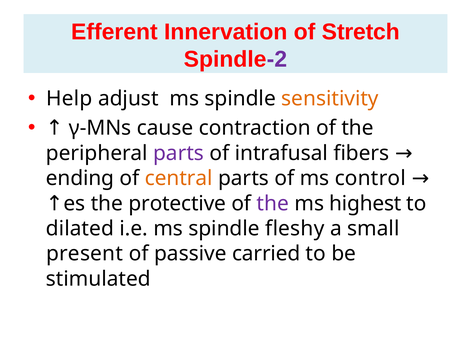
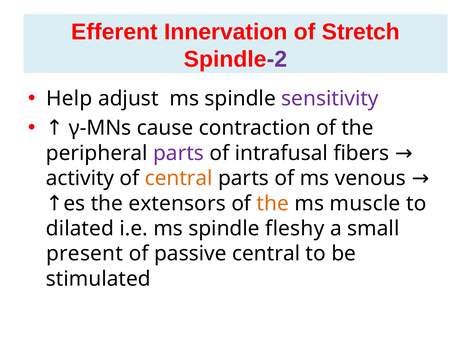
sensitivity colour: orange -> purple
ending: ending -> activity
control: control -> venous
protective: protective -> extensors
the at (273, 204) colour: purple -> orange
highest: highest -> muscle
passive carried: carried -> central
